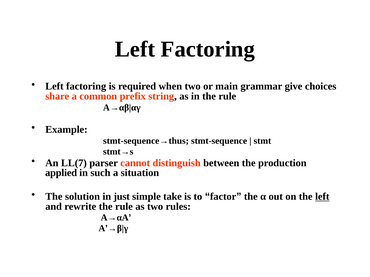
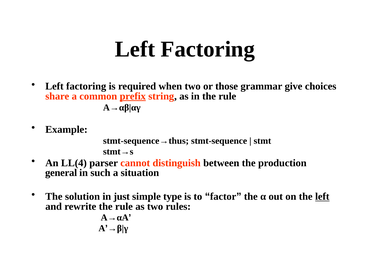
main: main -> those
prefix underline: none -> present
LL(7: LL(7 -> LL(4
applied: applied -> general
take: take -> type
